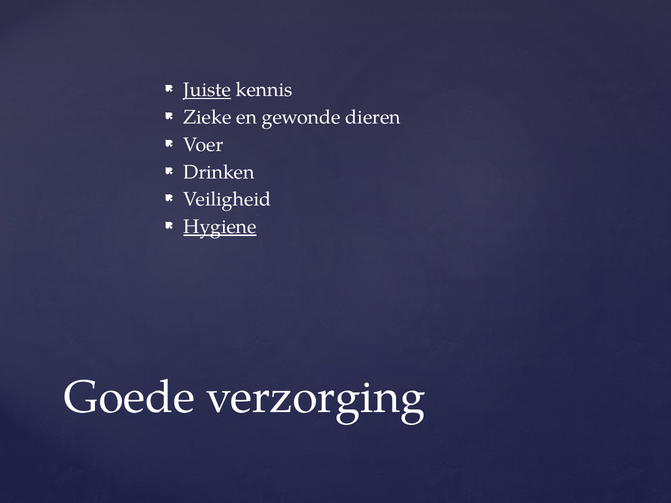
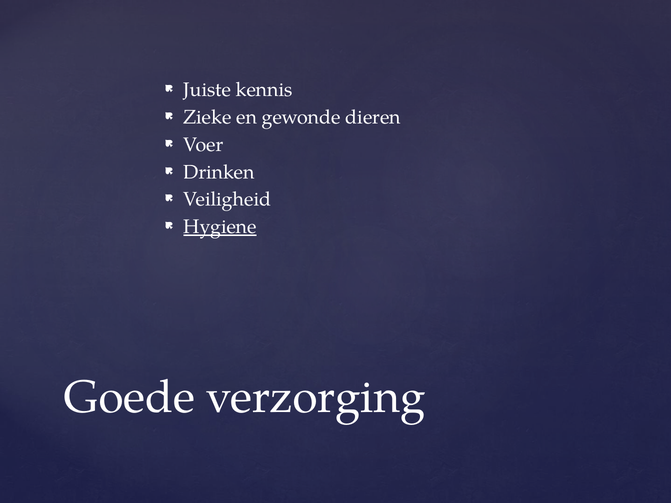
Juiste underline: present -> none
